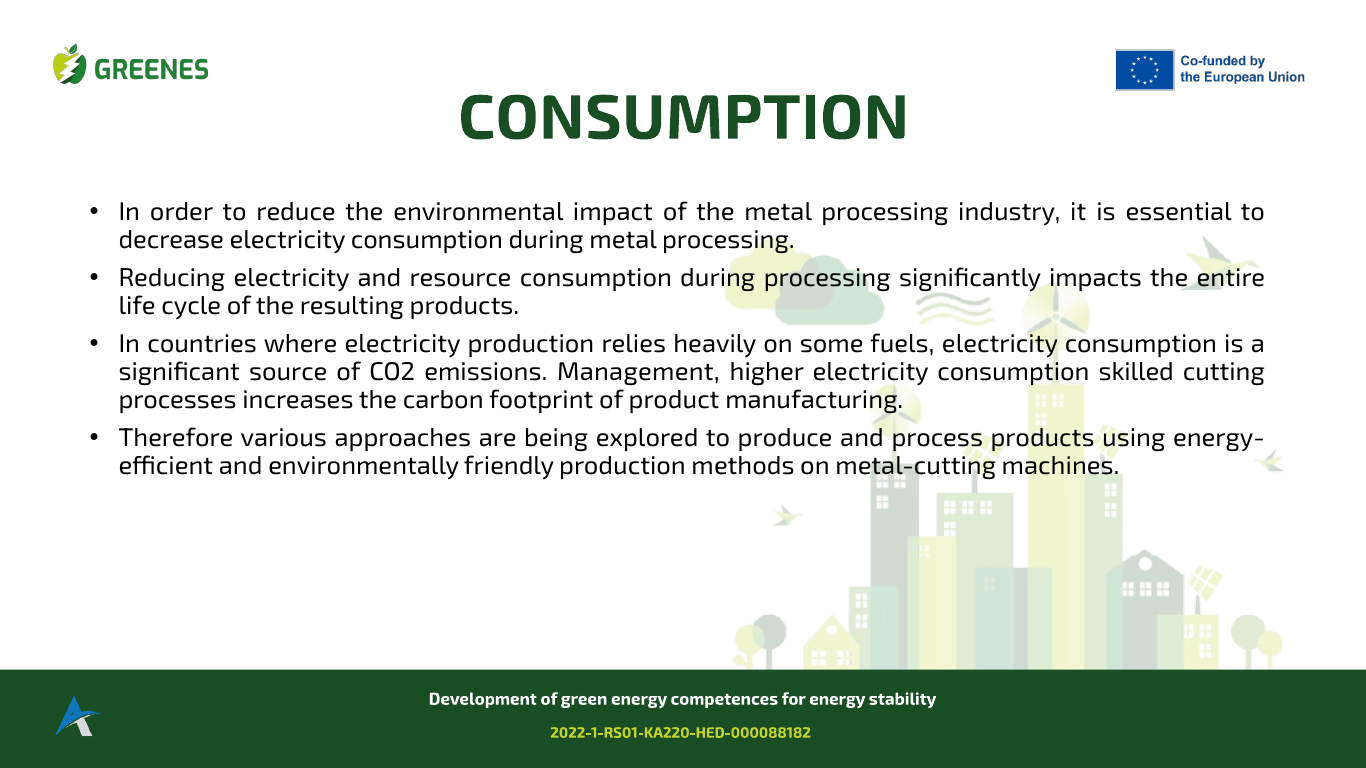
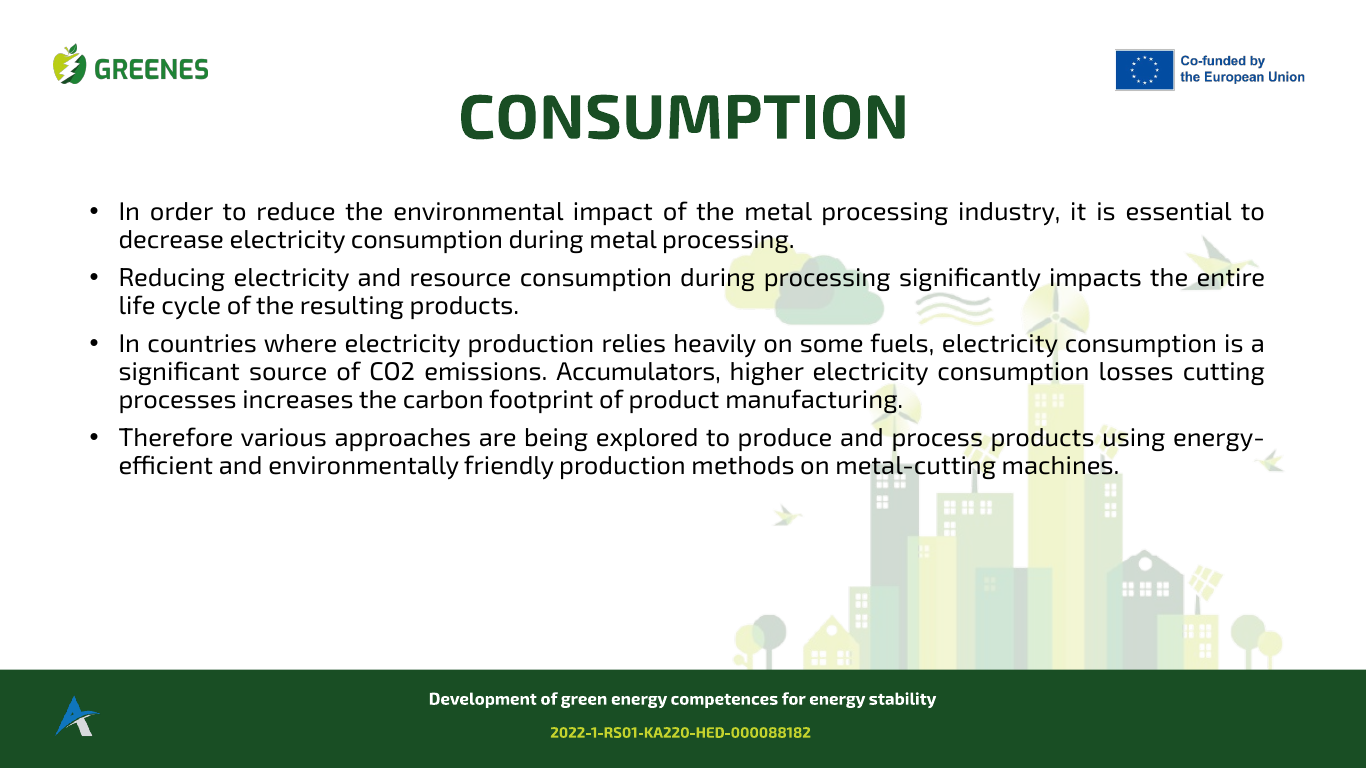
Management: Management -> Accumulators
skilled: skilled -> losses
